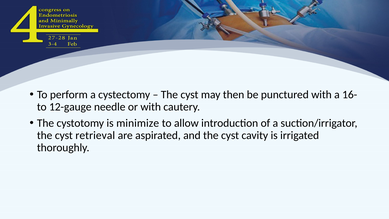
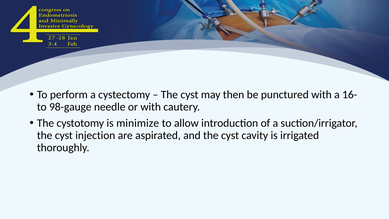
12-gauge: 12-gauge -> 98-gauge
retrieval: retrieval -> injection
